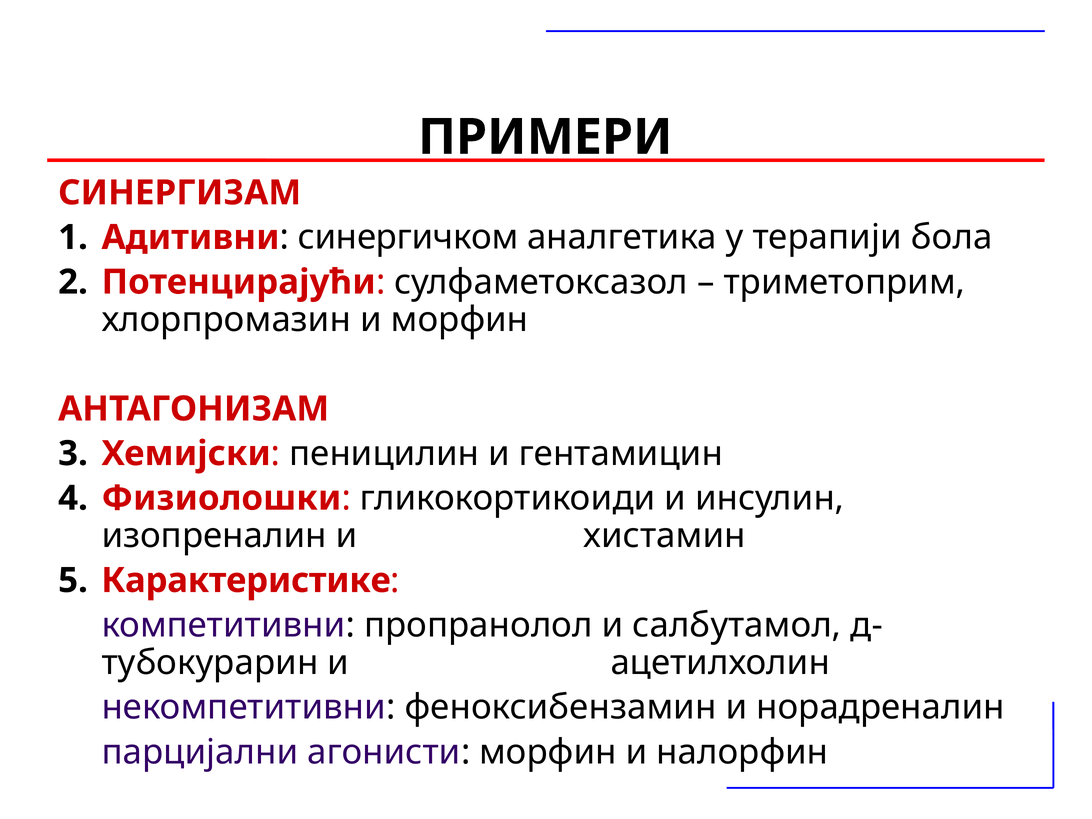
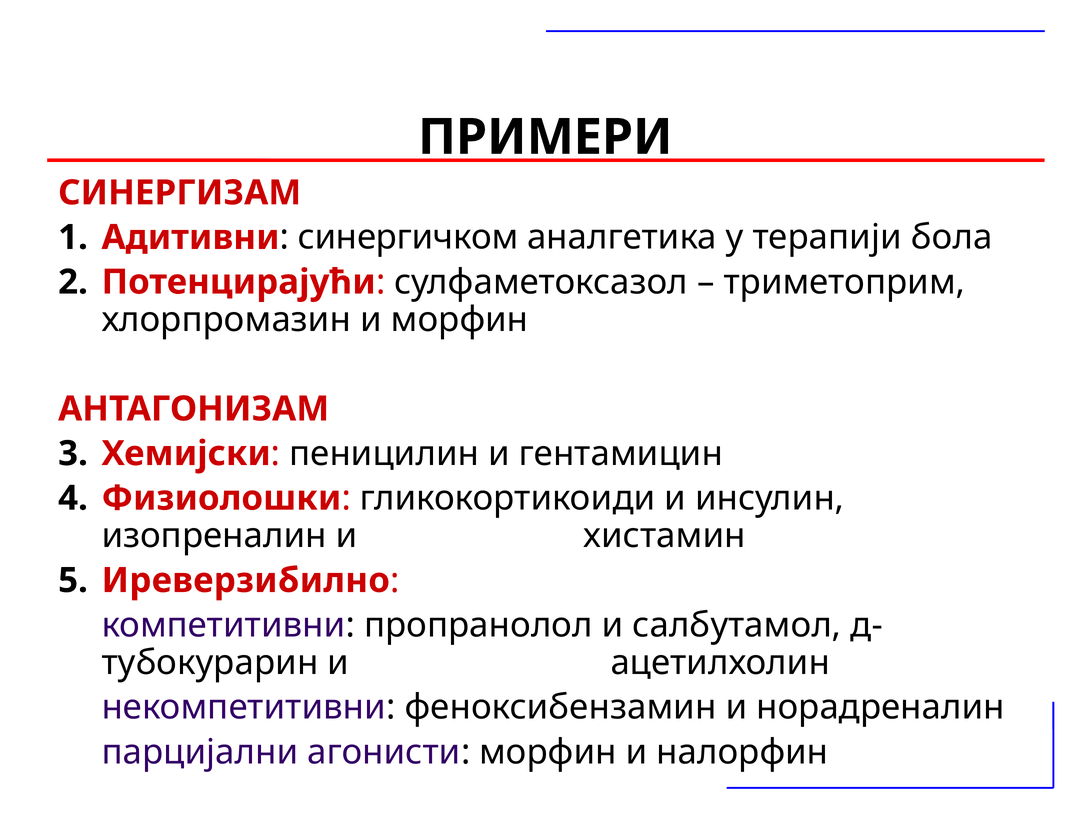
Карактеристике: Карактеристике -> Иреверзибилно
